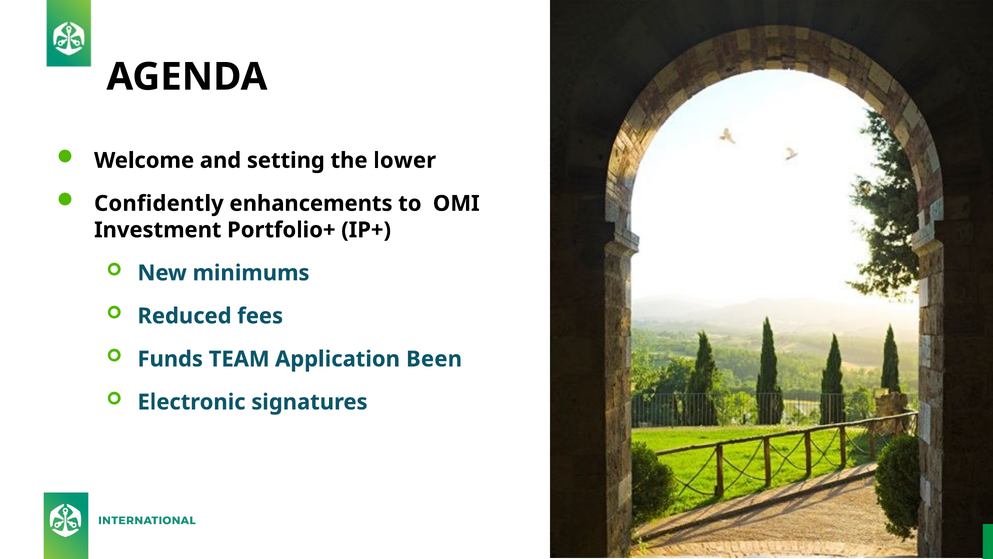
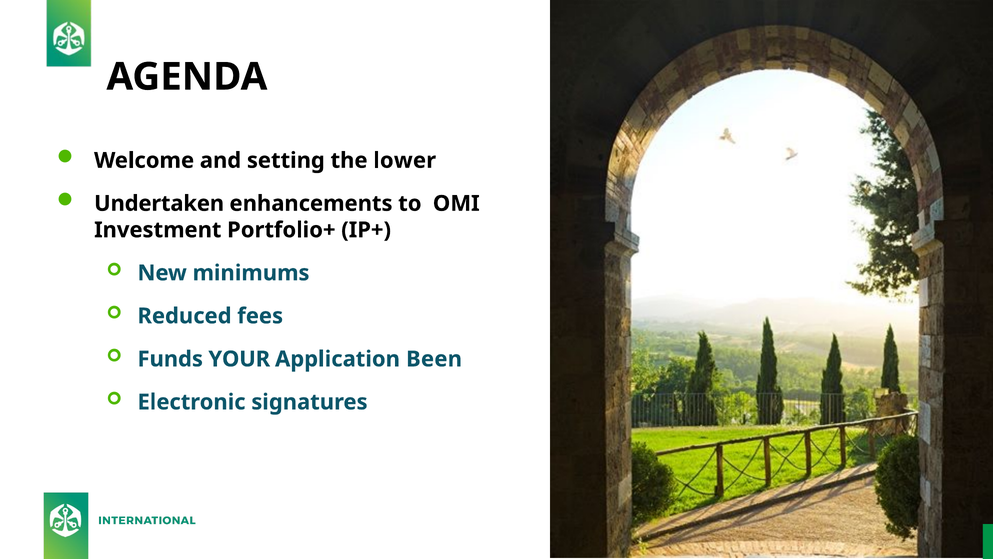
Confidently: Confidently -> Undertaken
TEAM: TEAM -> YOUR
